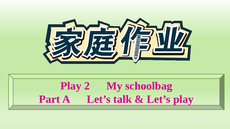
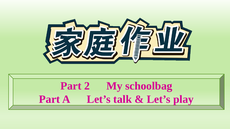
Play at (71, 86): Play -> Part
